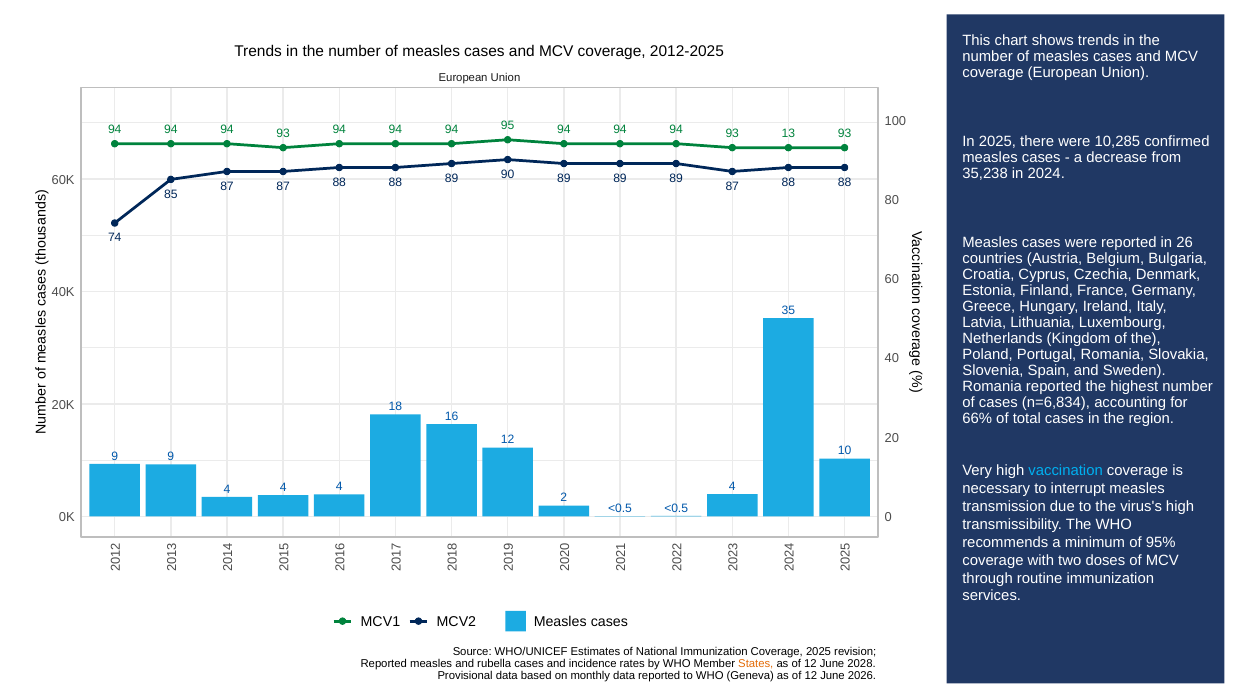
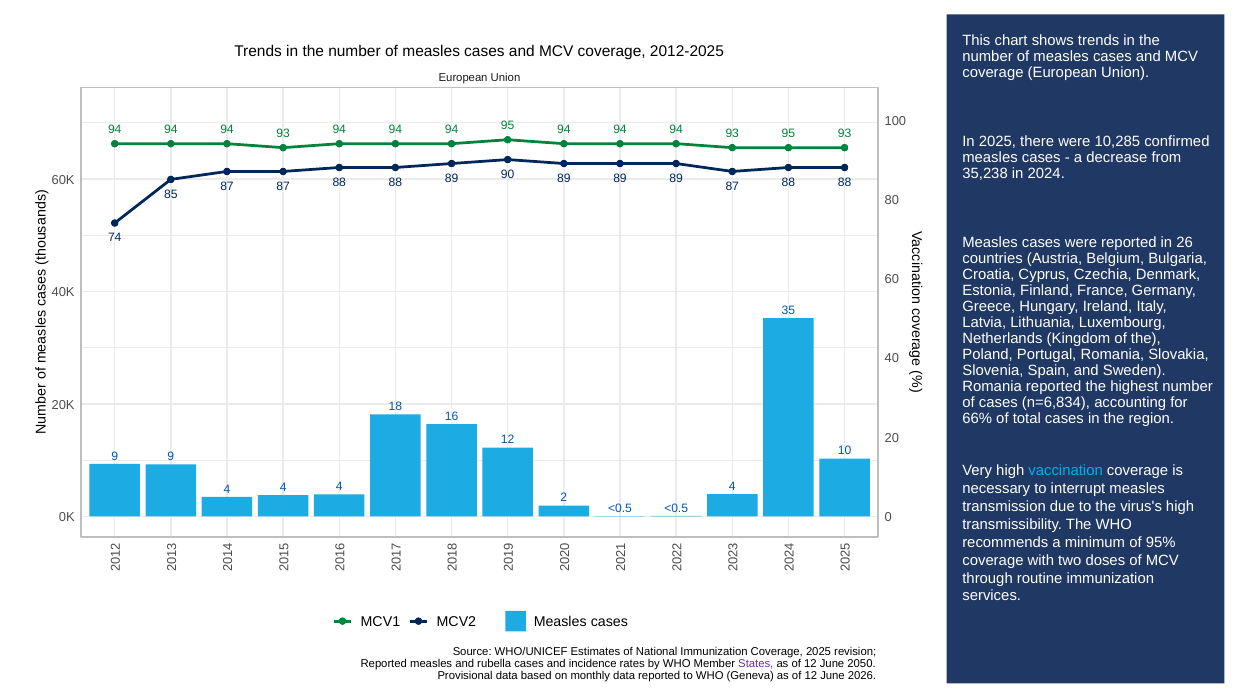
93 13: 13 -> 95
States colour: orange -> purple
2028: 2028 -> 2050
